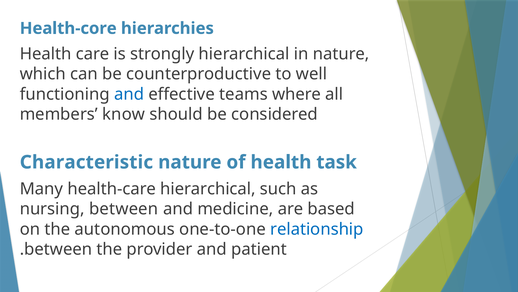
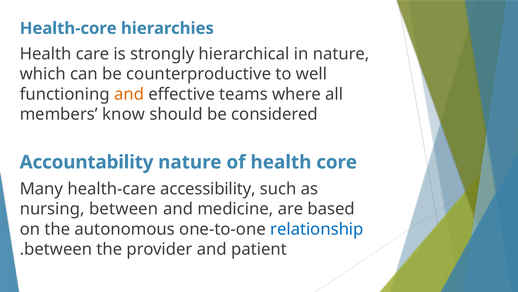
and at (129, 94) colour: blue -> orange
Characteristic: Characteristic -> Accountability
task: task -> core
health-care hierarchical: hierarchical -> accessibility
